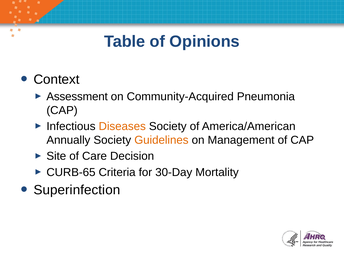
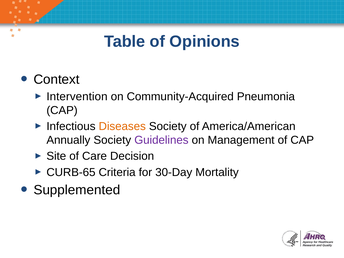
Assessment: Assessment -> Intervention
Guidelines colour: orange -> purple
Superinfection: Superinfection -> Supplemented
